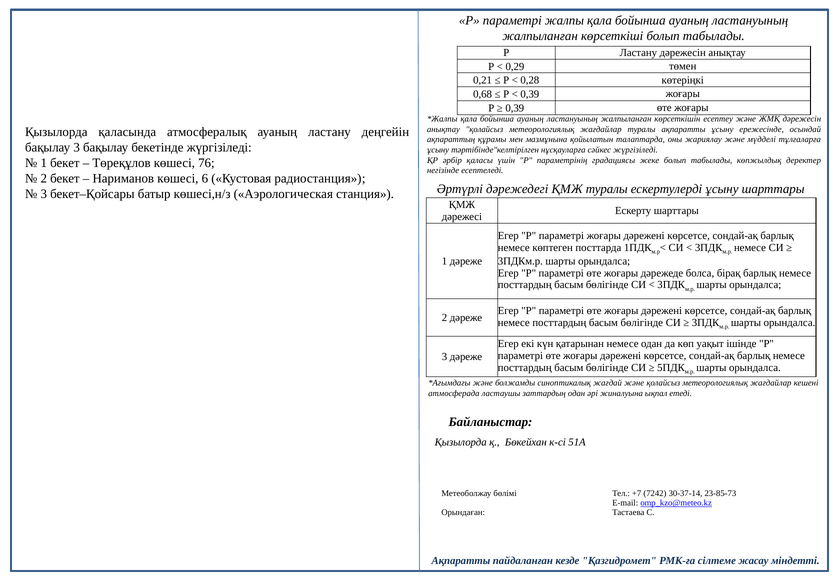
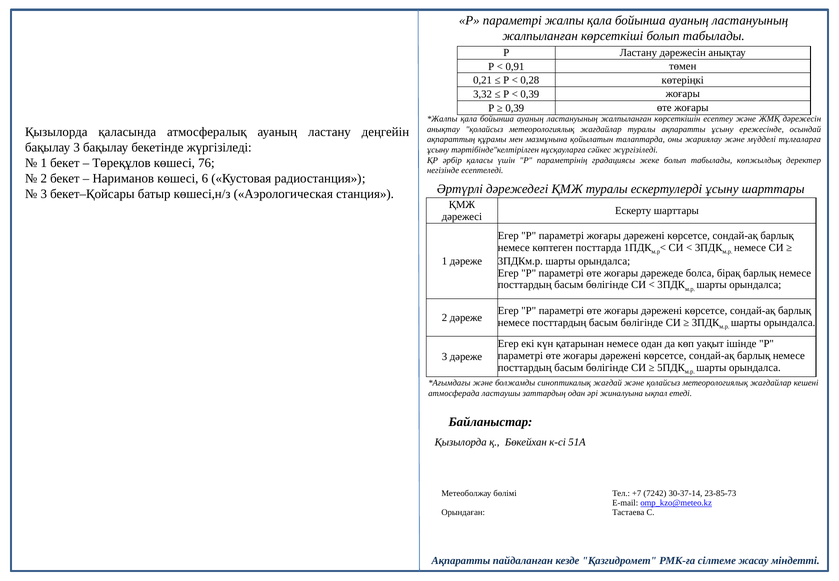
0,29: 0,29 -> 0,91
0,68: 0,68 -> 3,32
